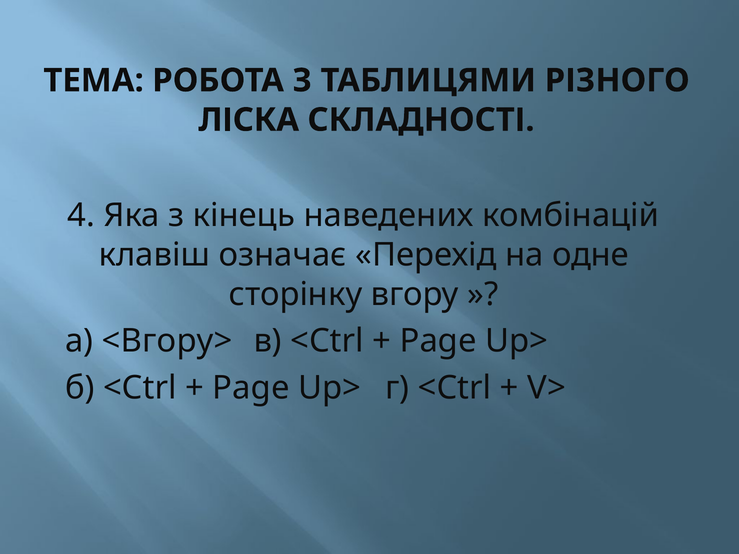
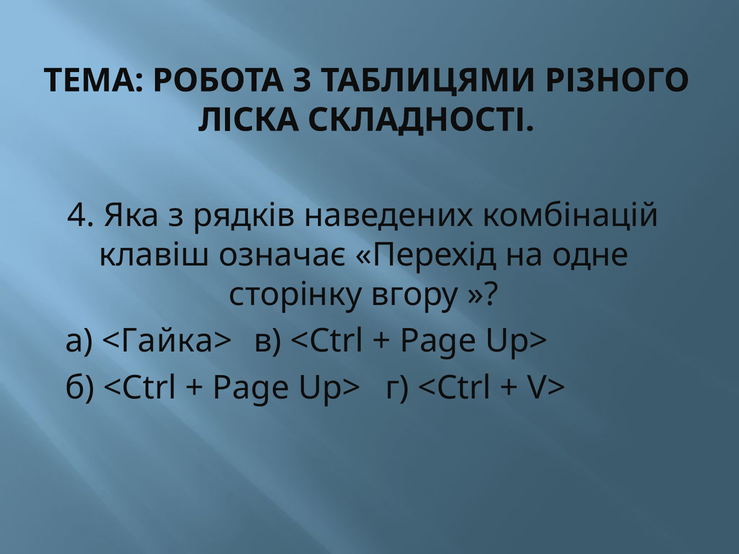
кінець: кінець -> рядків
<Вгору>: <Вгору> -> <Гайка>
